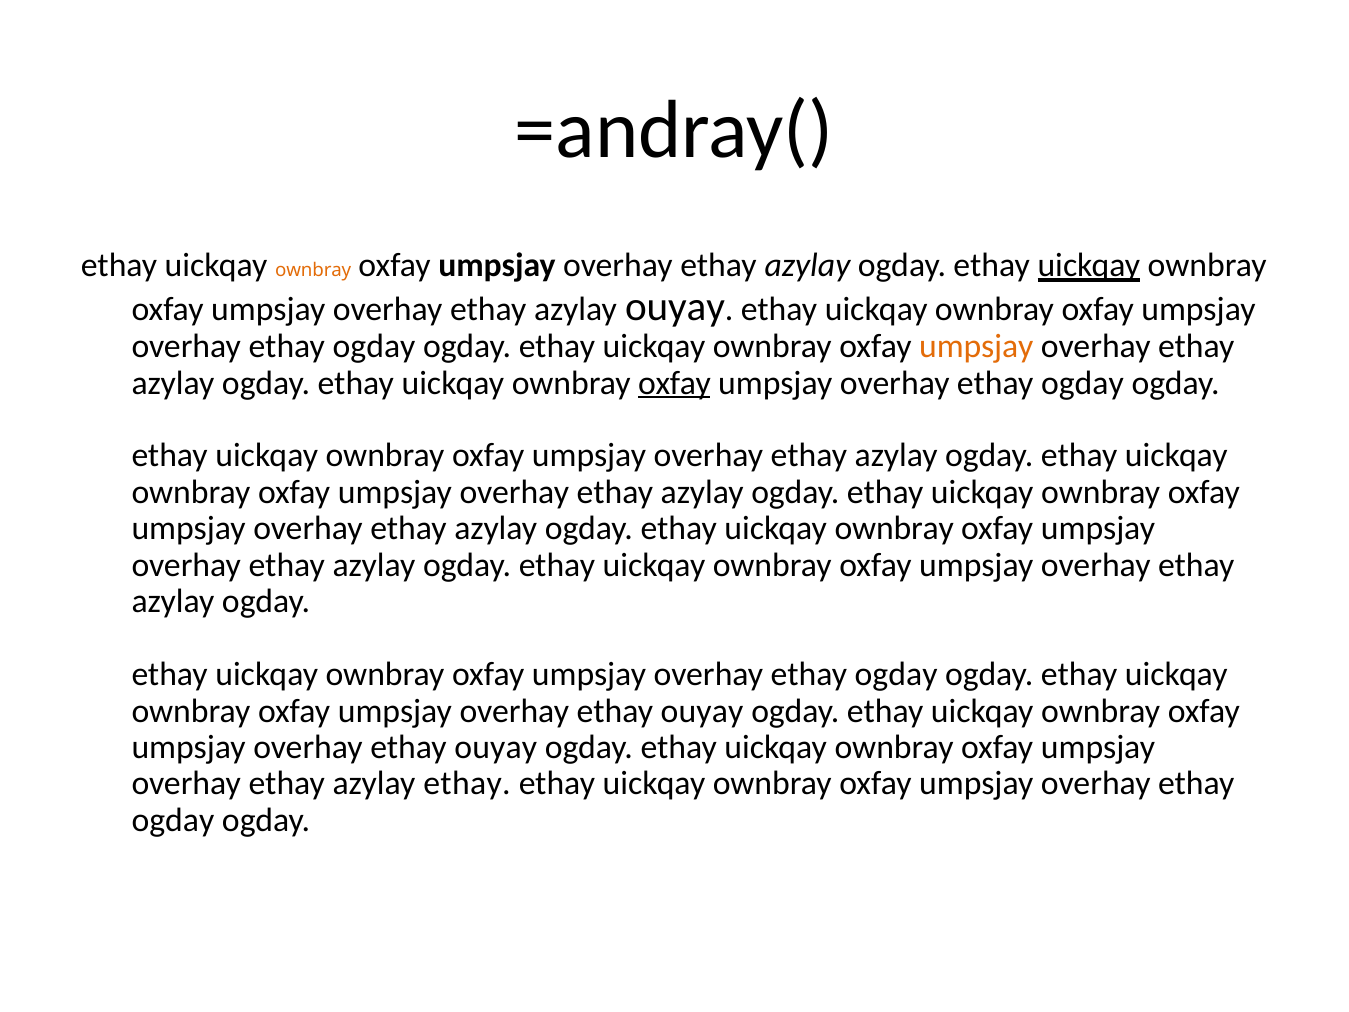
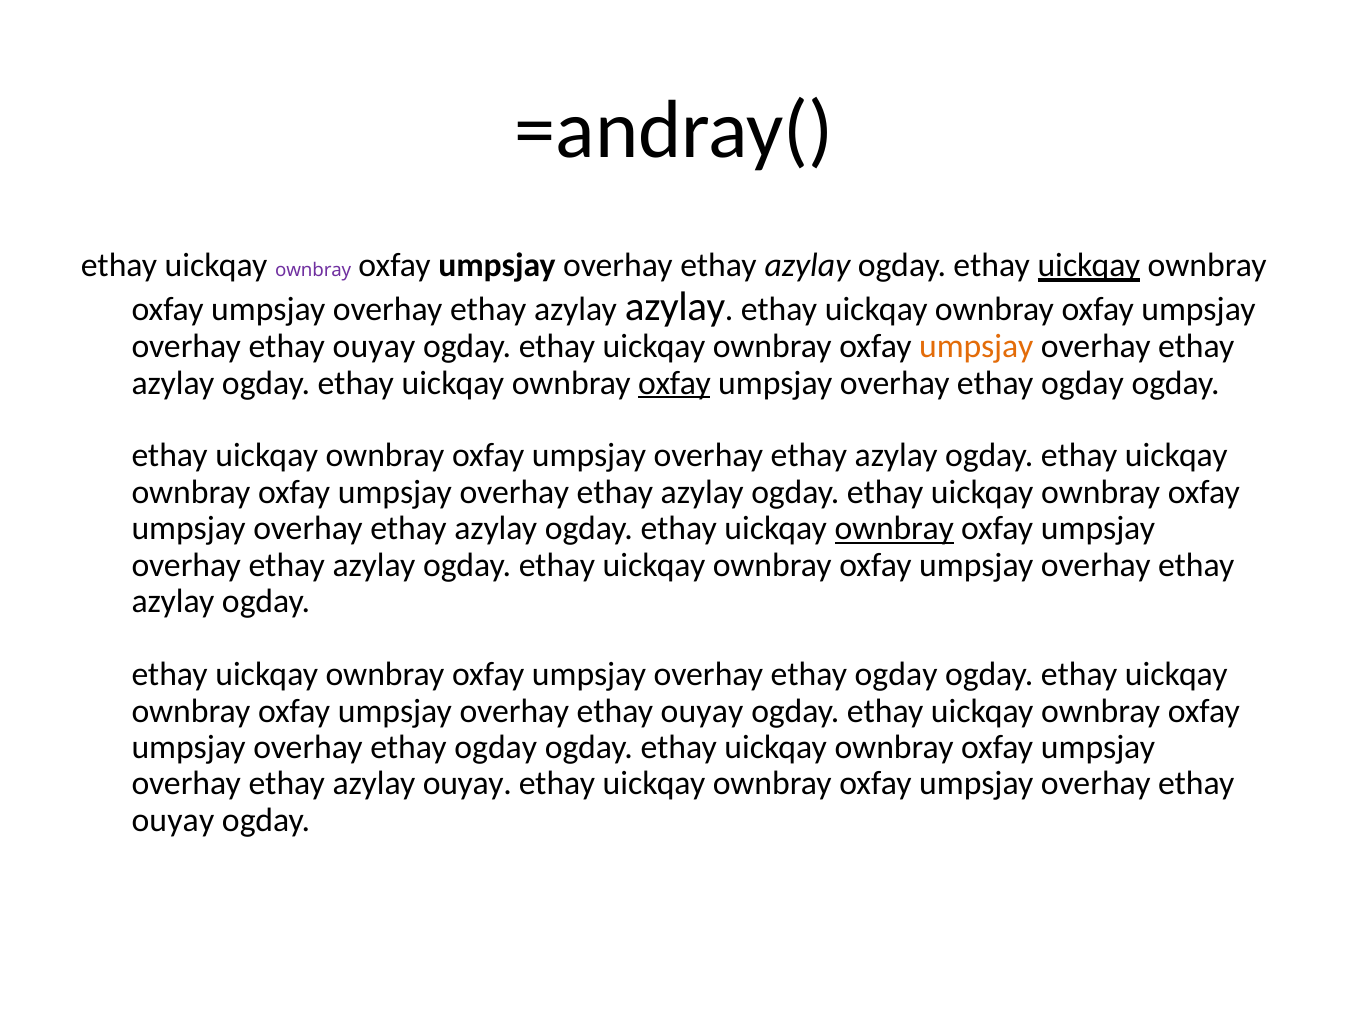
ownbray at (313, 270) colour: orange -> purple
azylay ouyay: ouyay -> azylay
ogday at (374, 346): ogday -> ouyay
ownbray at (894, 529) underline: none -> present
ouyay at (496, 747): ouyay -> ogday
azylay ethay: ethay -> ouyay
ogday at (173, 820): ogday -> ouyay
